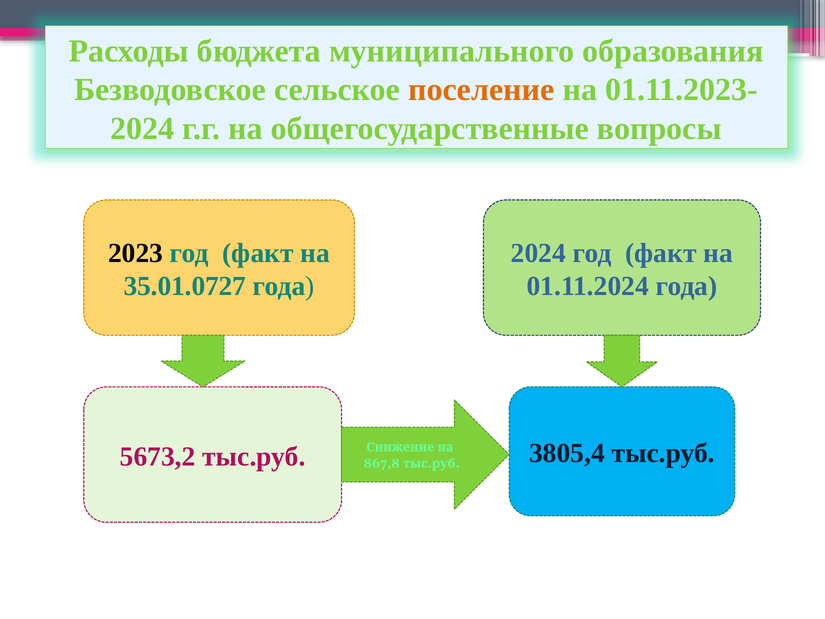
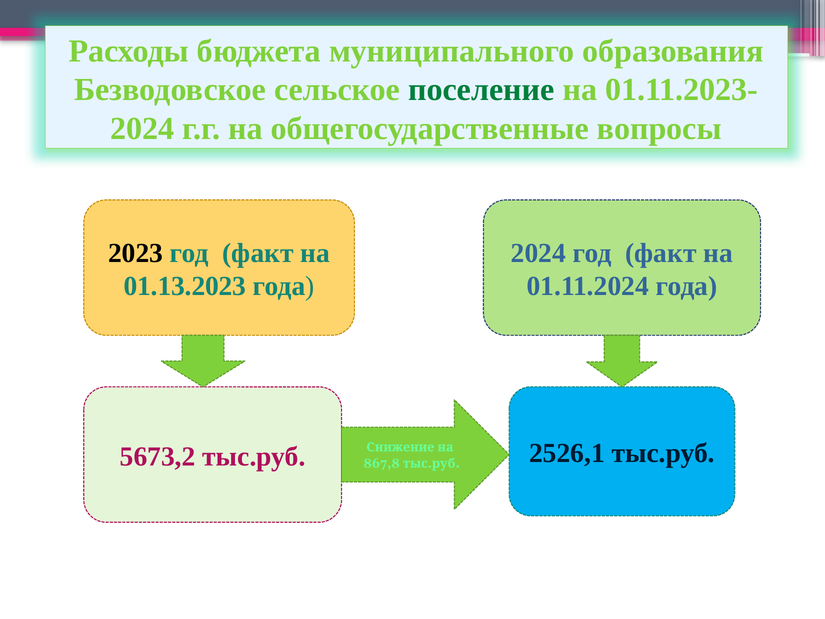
поселение colour: orange -> green
35.01.0727: 35.01.0727 -> 01.13.2023
3805,4: 3805,4 -> 2526,1
